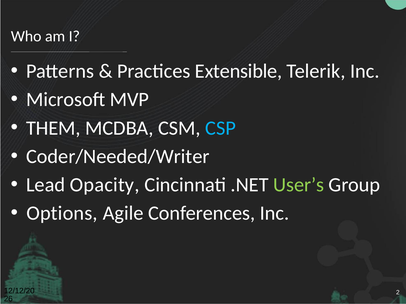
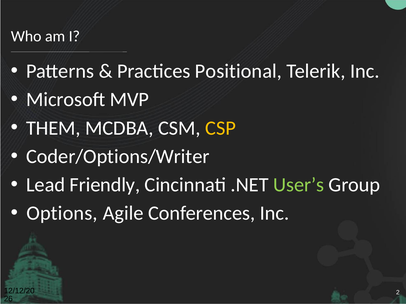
Extensible: Extensible -> Positional
CSP colour: light blue -> yellow
Coder/Needed/Writer: Coder/Needed/Writer -> Coder/Options/Writer
Opacity: Opacity -> Friendly
